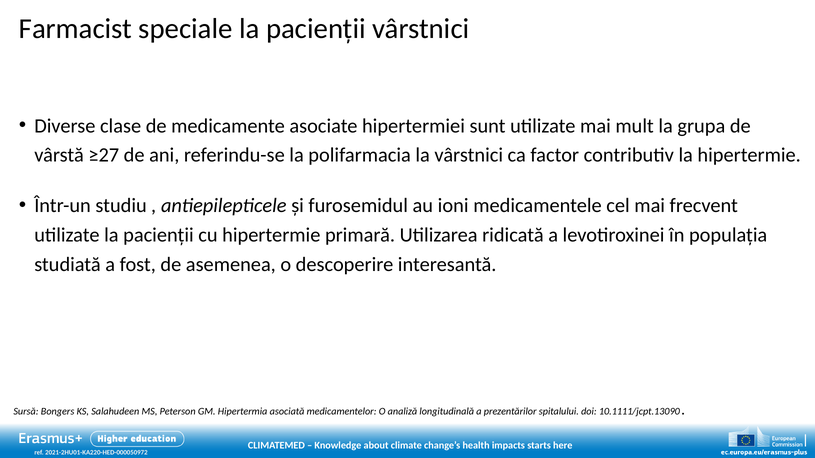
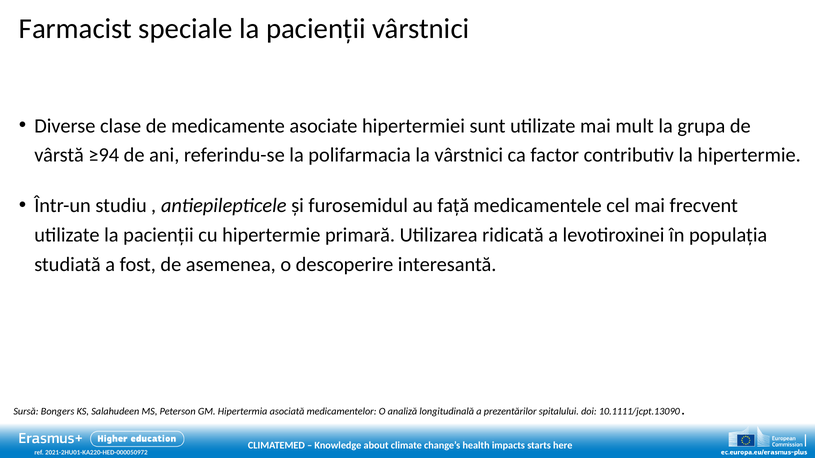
≥27: ≥27 -> ≥94
ioni: ioni -> față
